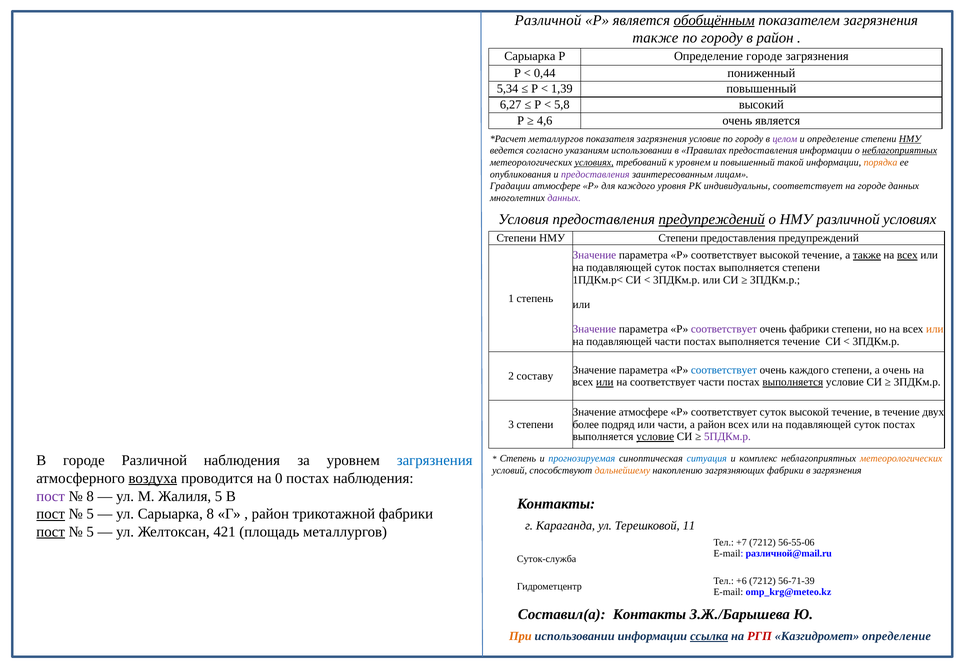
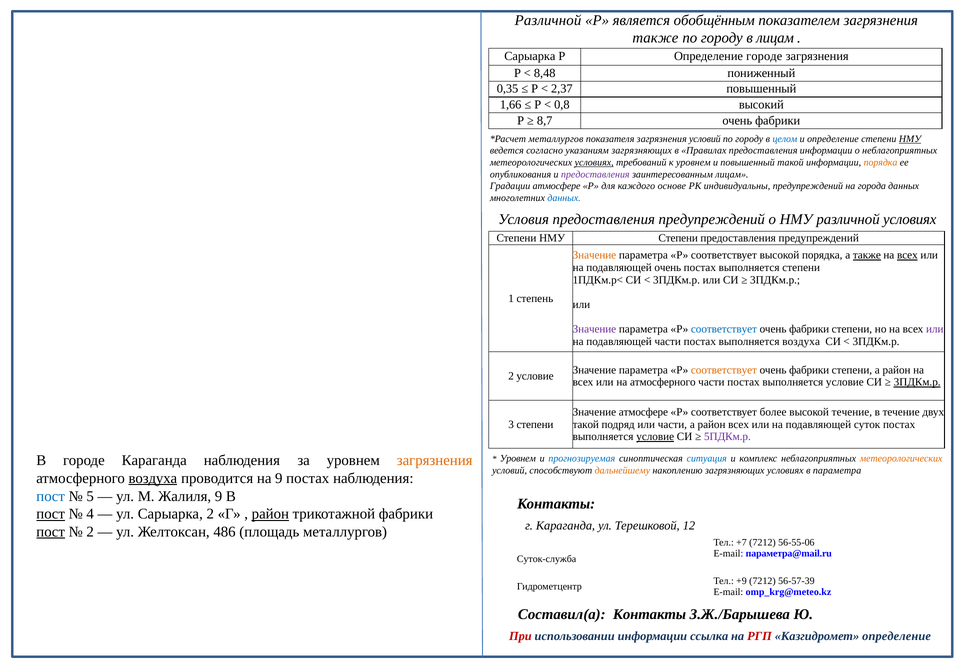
обобщённым underline: present -> none
в район: район -> лицам
0,44: 0,44 -> 8,48
5,34: 5,34 -> 0,35
1,39: 1,39 -> 2,37
6,27: 6,27 -> 1,66
5,8: 5,8 -> 0,8
4,6: 4,6 -> 8,7
является at (778, 121): является -> фабрики
загрязнения условие: условие -> условий
целом colour: purple -> blue
указаниям использовании: использовании -> загрязняющих
неблагоприятных at (900, 151) underline: present -> none
уровня: уровня -> основе
индивидуальны соответствует: соответствует -> предупреждений
на городе: городе -> города
данных at (564, 198) colour: purple -> blue
предупреждений at (712, 220) underline: present -> none
Значение at (594, 255) colour: purple -> orange
соответствует высокой течение: течение -> порядка
суток at (668, 268): суток -> очень
соответствует at (724, 329) colour: purple -> blue
или at (935, 329) colour: orange -> purple
выполняется течение: течение -> воздуха
соответствует at (724, 370) colour: blue -> orange
каждого at (809, 370): каждого -> фабрики
степени а очень: очень -> район
2 составу: составу -> условие
или at (605, 382) underline: present -> none
на соответствует: соответствует -> атмосферного
выполняется at (793, 382) underline: present -> none
3ПДКм.р at (917, 382) underline: none -> present
соответствует суток: суток -> более
более at (586, 424): более -> такой
городе Различной: Различной -> Караганда
загрязнения at (435, 461) colour: blue -> orange
Степень at (518, 458): Степень -> Уровнем
загрязняющих фабрики: фабрики -> условиях
в загрязнения: загрязнения -> параметра
на 0: 0 -> 9
пост at (51, 496) colour: purple -> blue
8 at (90, 496): 8 -> 5
Жалиля 5: 5 -> 9
5 at (90, 514): 5 -> 4
Сарыарка 8: 8 -> 2
район at (270, 514) underline: none -> present
11: 11 -> 12
5 at (90, 532): 5 -> 2
421: 421 -> 486
различной@mail.ru: различной@mail.ru -> параметра@mail.ru
+6: +6 -> +9
56-71-39: 56-71-39 -> 56-57-39
При colour: orange -> red
ссылка underline: present -> none
